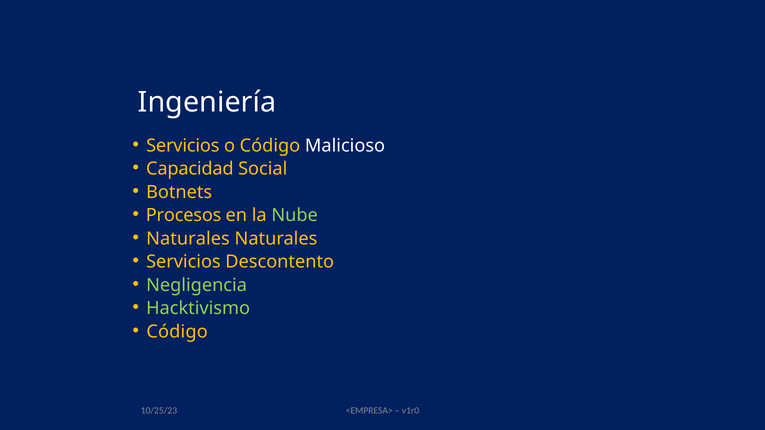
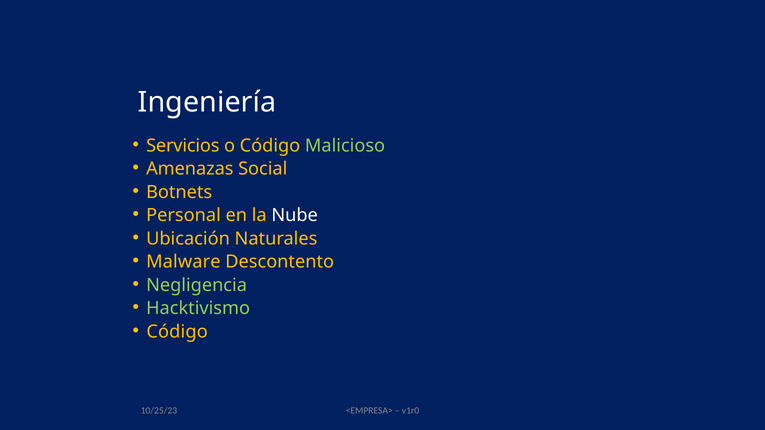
Malicioso colour: white -> light green
Capacidad: Capacidad -> Amenazas
Procesos: Procesos -> Personal
Nube colour: light green -> white
Naturales at (188, 239): Naturales -> Ubicación
Servicios at (183, 262): Servicios -> Malware
